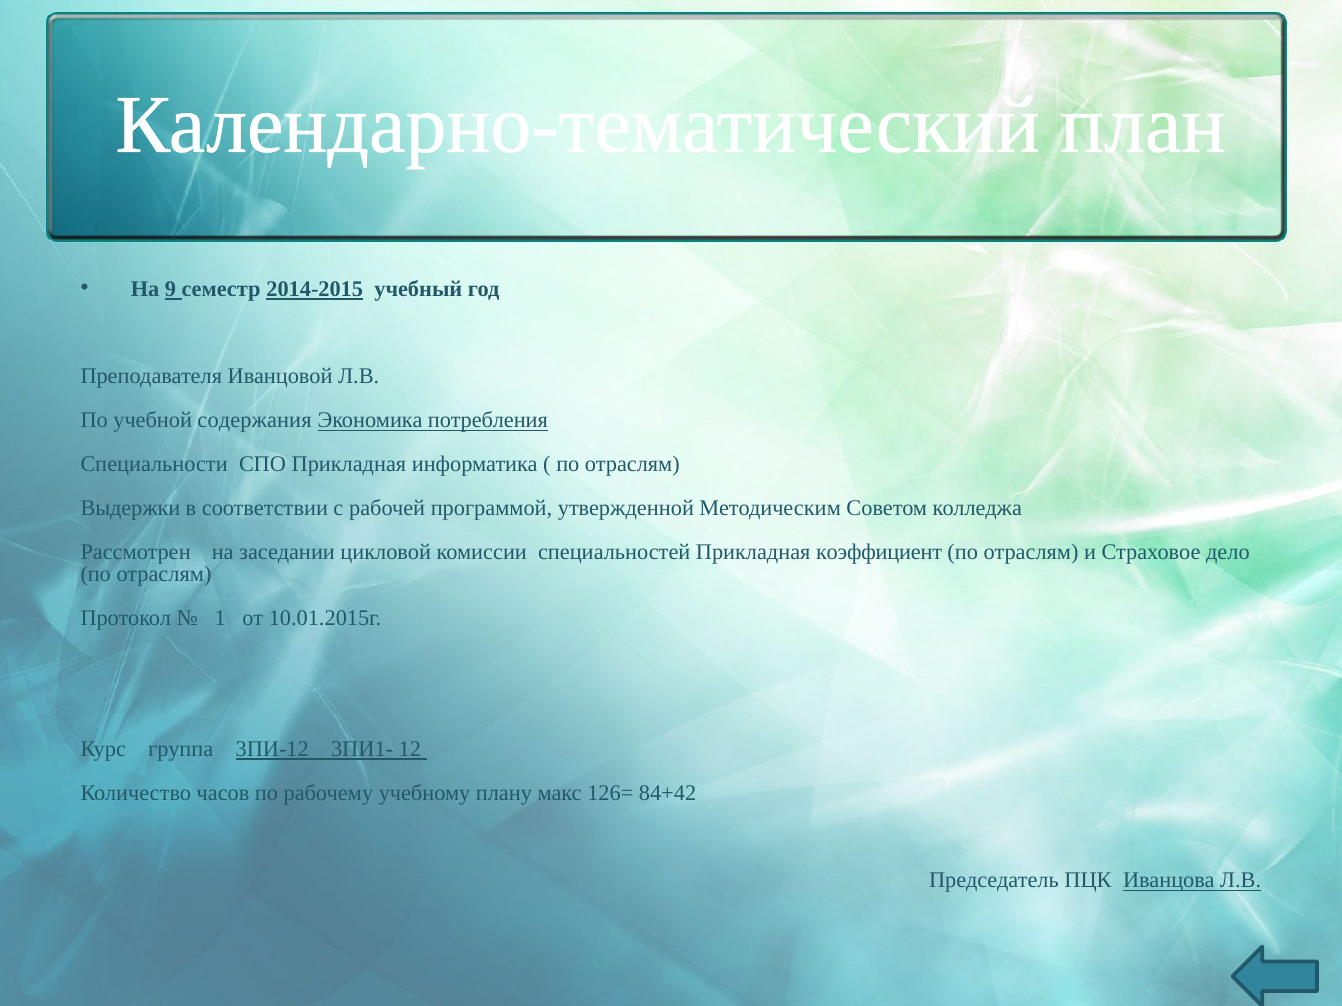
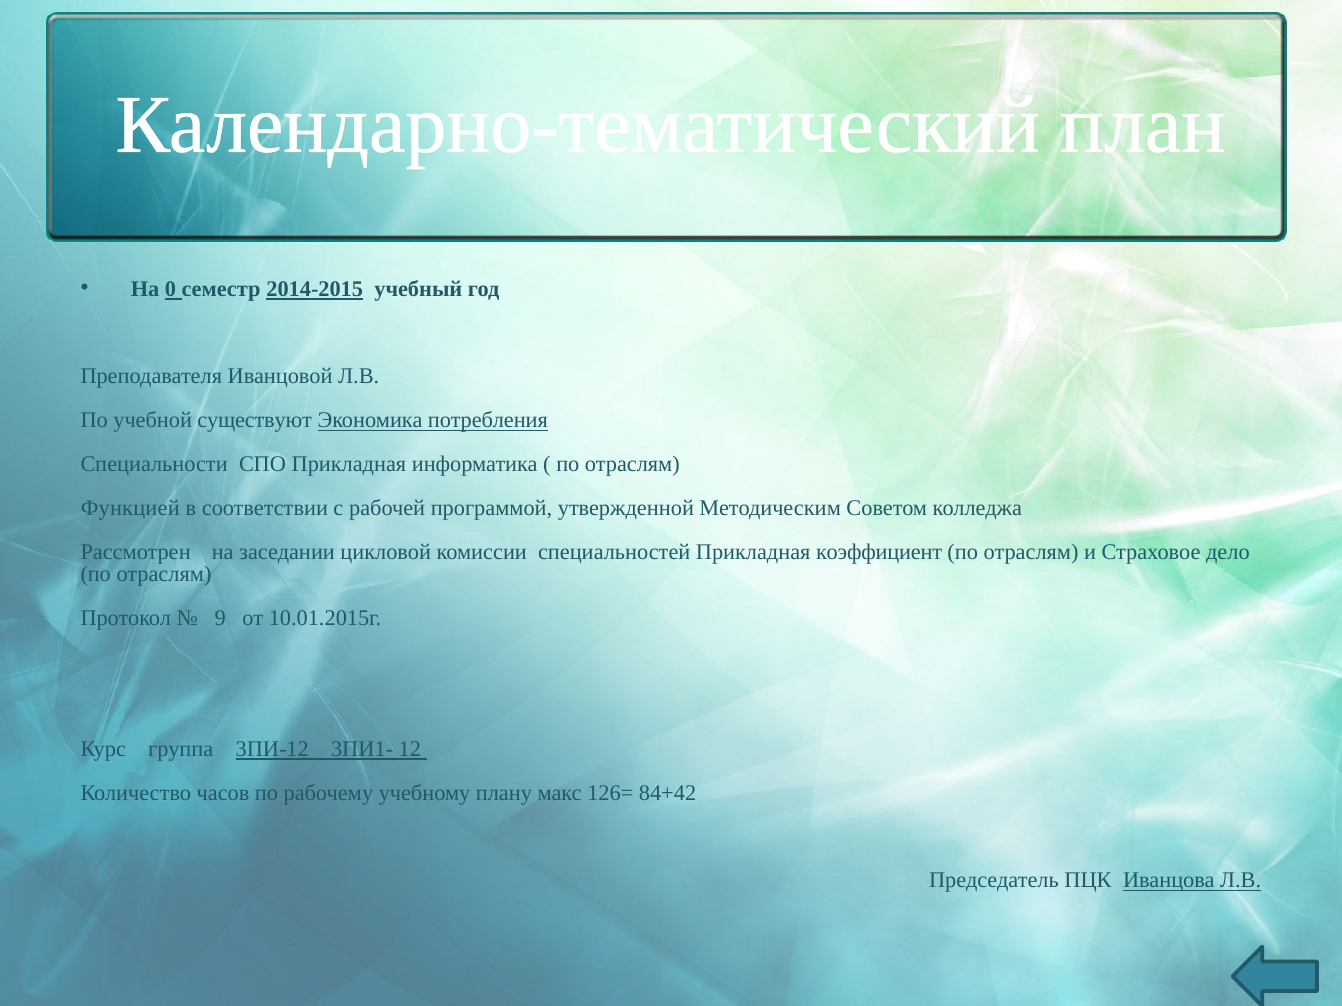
9: 9 -> 0
содержания: содержания -> существуют
Выдержки: Выдержки -> Функцией
1: 1 -> 9
